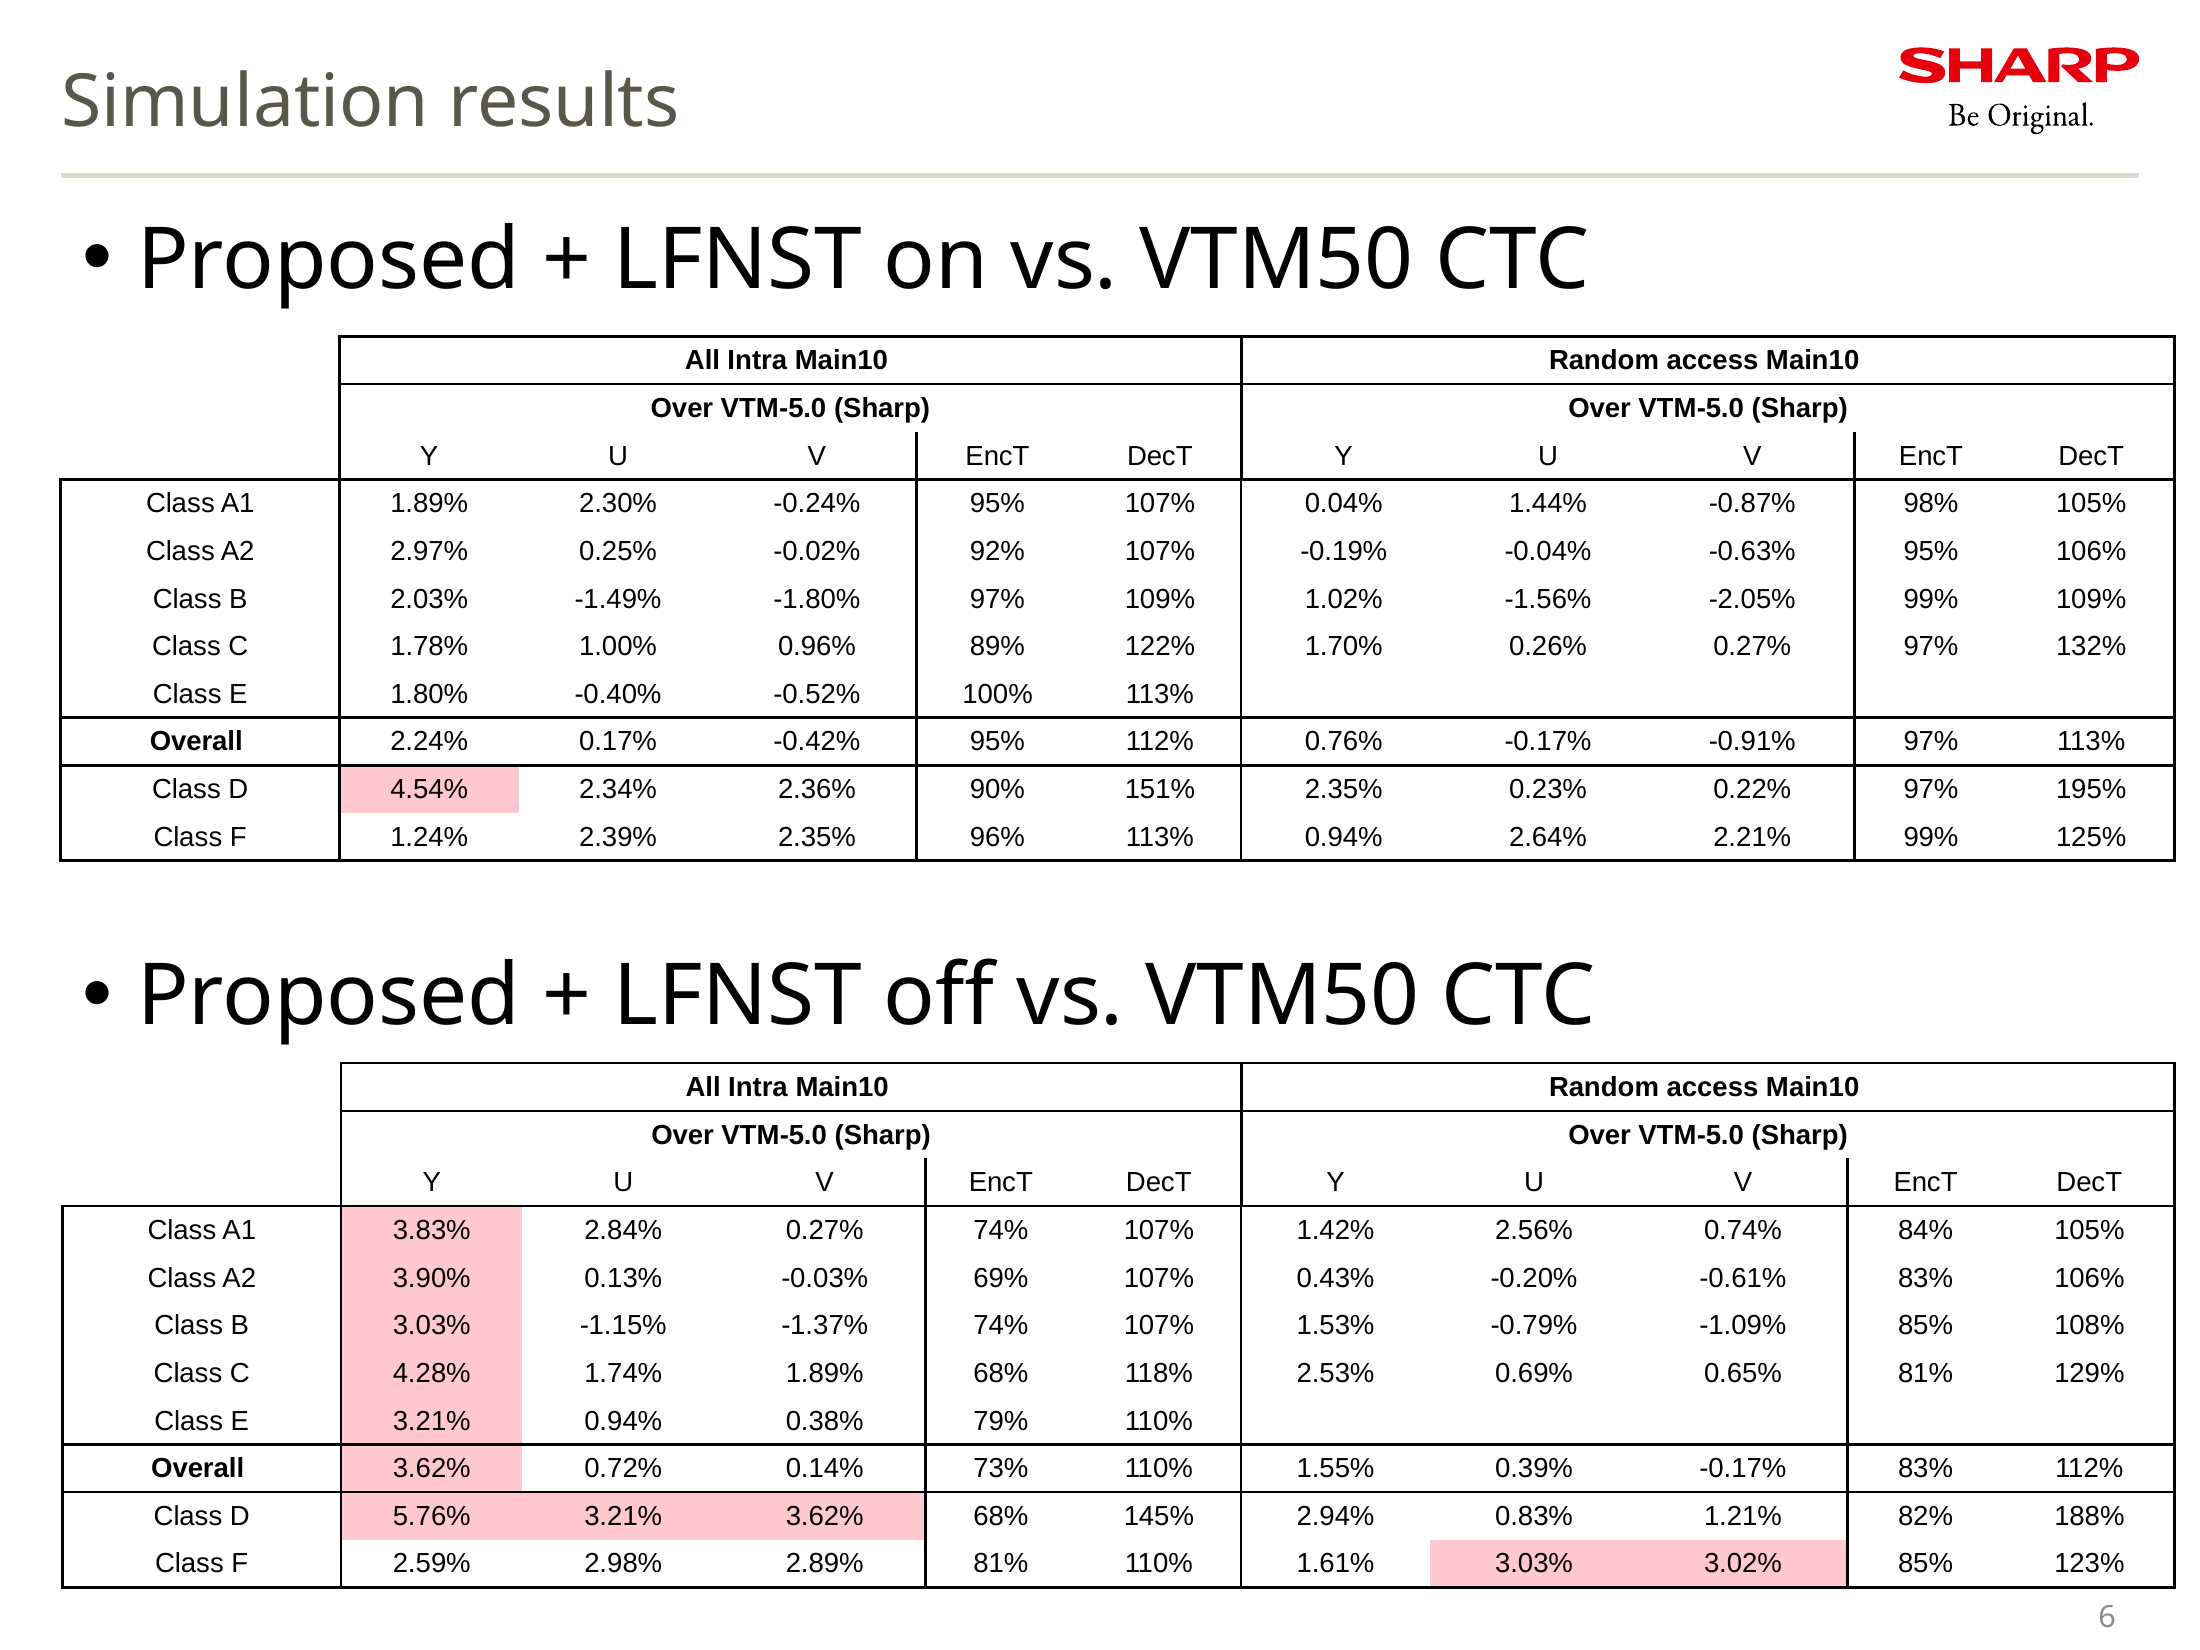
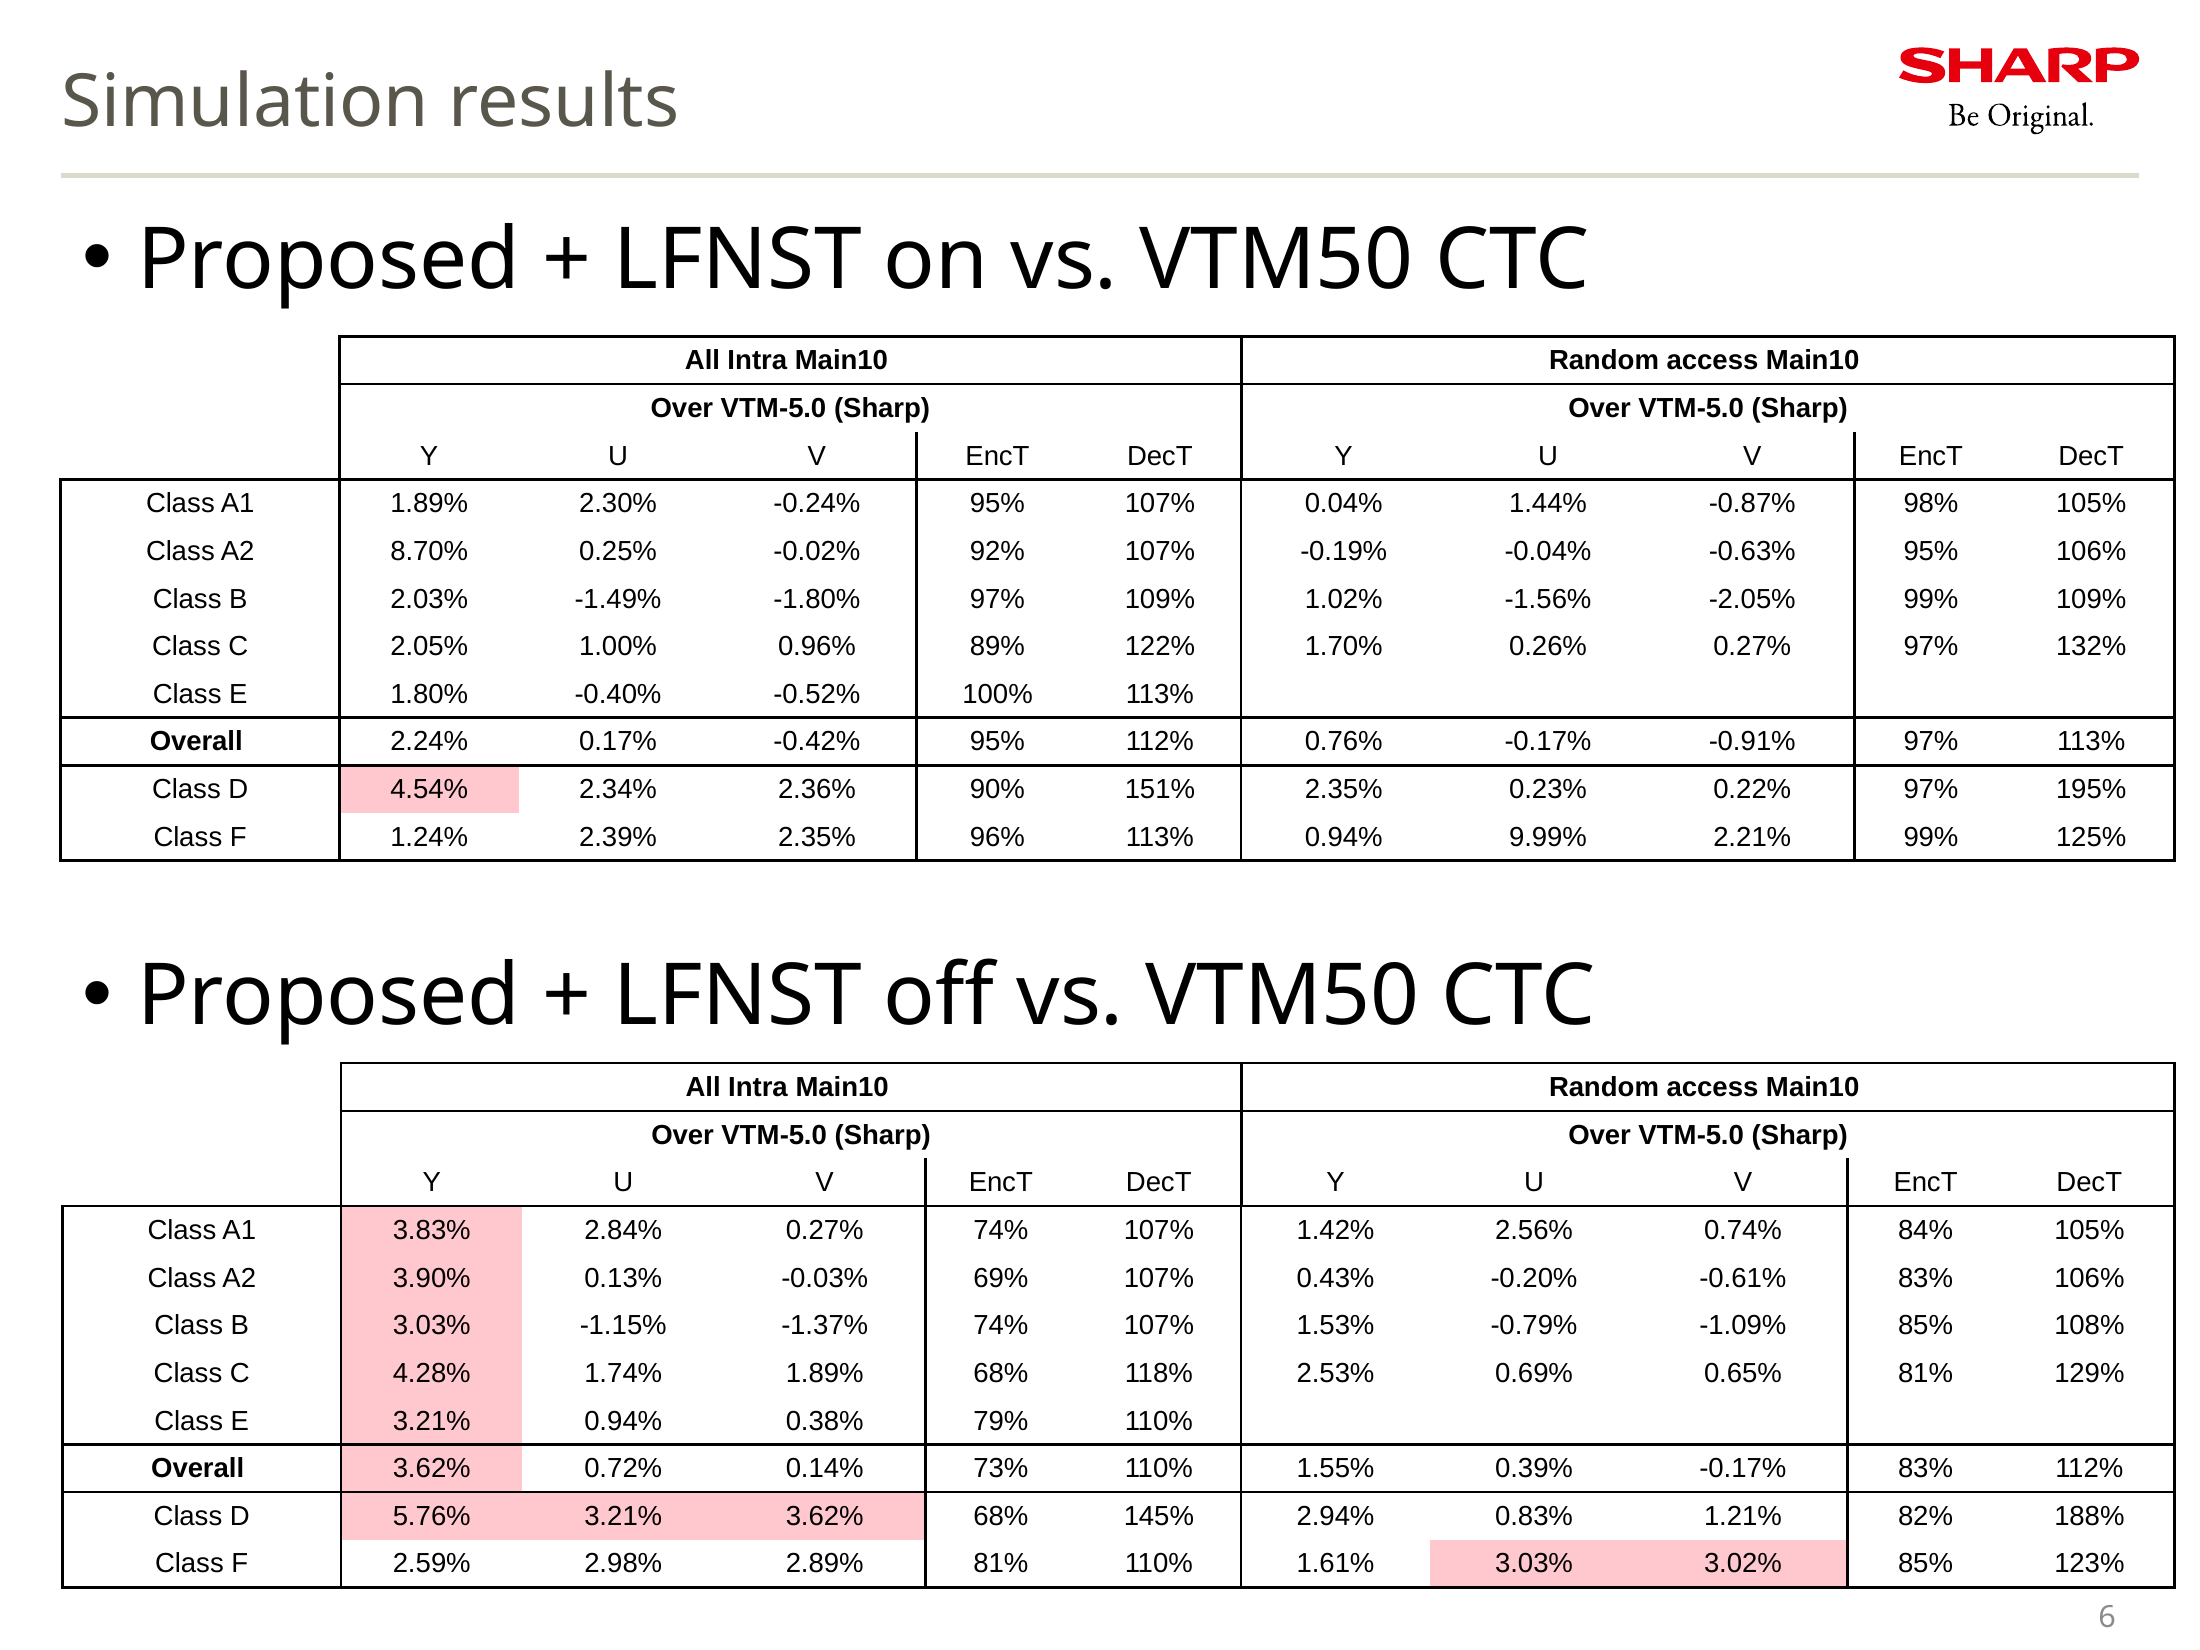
2.97%: 2.97% -> 8.70%
1.78%: 1.78% -> 2.05%
2.64%: 2.64% -> 9.99%
